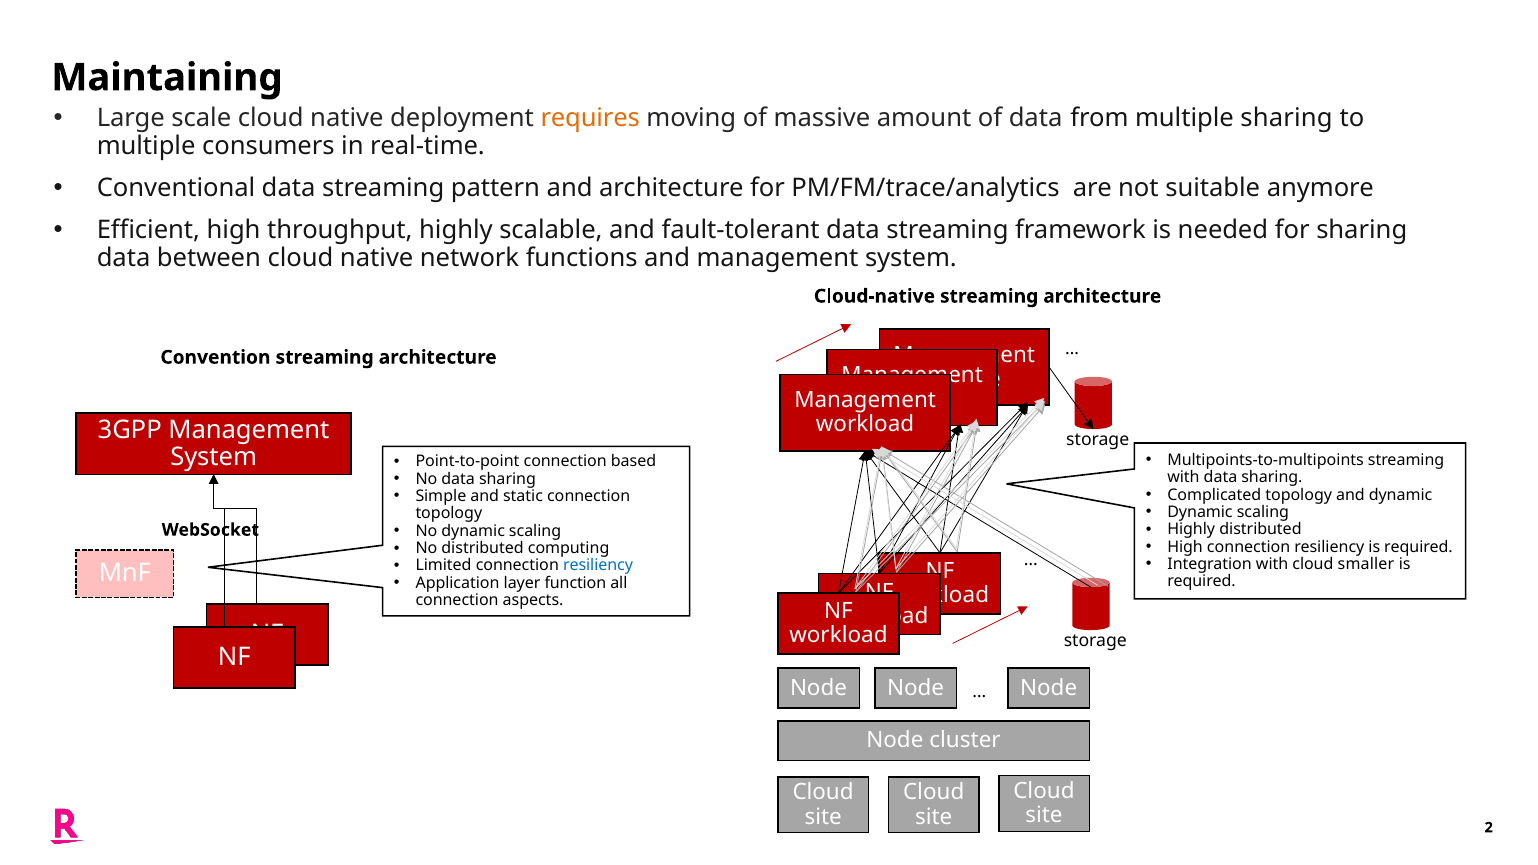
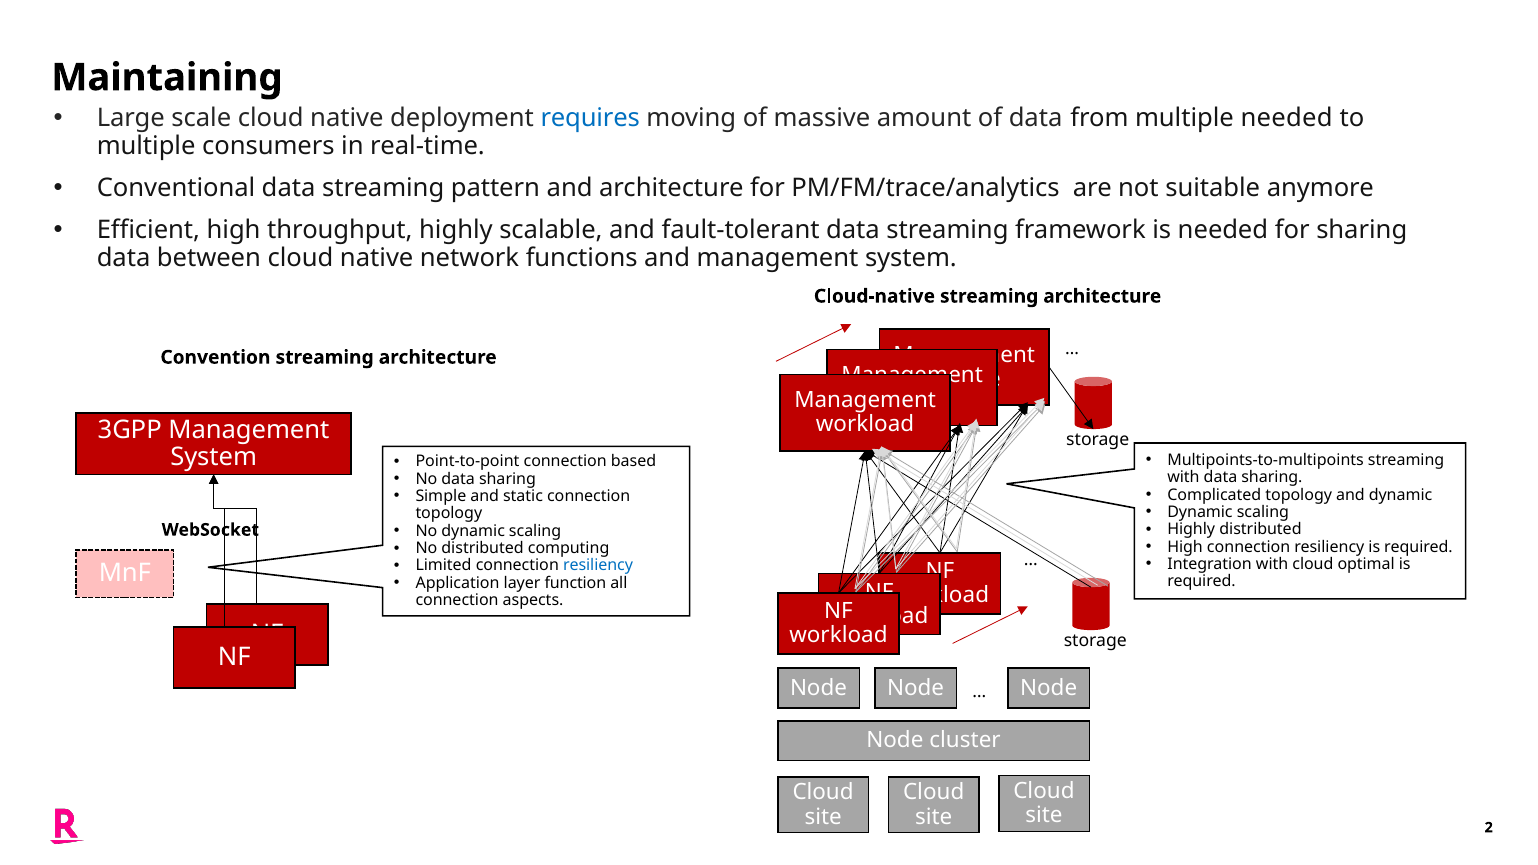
requires colour: orange -> blue
multiple sharing: sharing -> needed
smaller: smaller -> optimal
